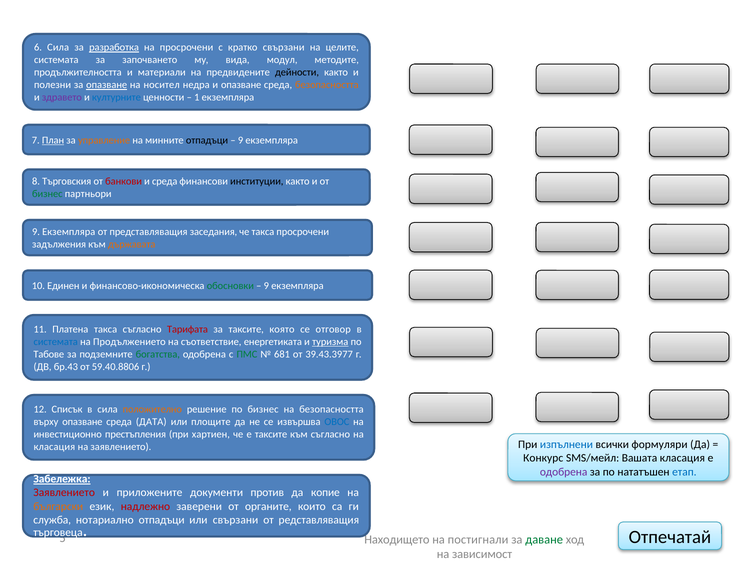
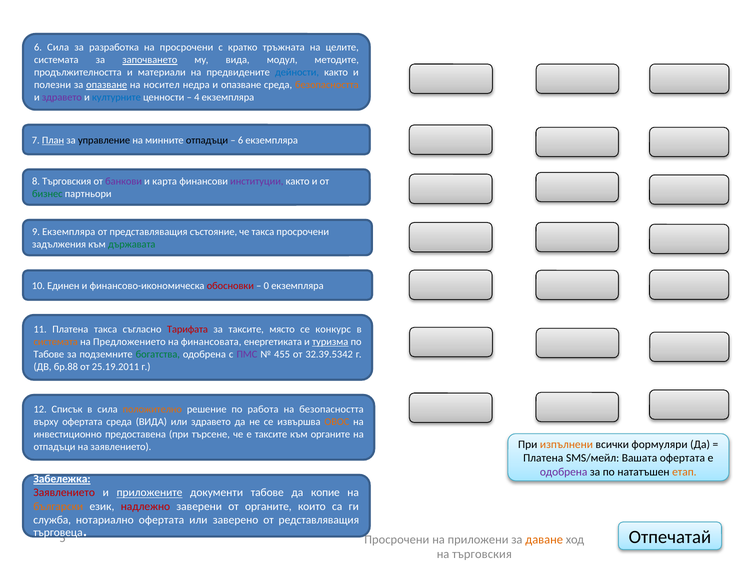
разработка underline: present -> none
кратко свързани: свързани -> тръжната
започването underline: none -> present
дейности colour: black -> blue
1: 1 -> 4
управление colour: orange -> black
9 at (241, 140): 9 -> 6
банкови colour: red -> purple
и среда: среда -> карта
институции colour: black -> purple
заседания: заседания -> състояние
държавата colour: orange -> green
обосновки colour: green -> red
9 at (266, 286): 9 -> 0
която: която -> място
отговор: отговор -> конкурс
системата at (56, 342) colour: blue -> orange
Продължението: Продължението -> Предложението
съответствие: съответствие -> финансовата
ПМС colour: green -> purple
681: 681 -> 455
39.43.3977: 39.43.3977 -> 32.39.5342
бр.43: бр.43 -> бр.88
59.40.8806: 59.40.8806 -> 25.19.2011
по бизнес: бизнес -> работа
върху опазване: опазване -> офертата
среда ДАТА: ДАТА -> ВИДА
или площите: площите -> здравето
ОВОС colour: blue -> orange
престъпления: престъпления -> предоставена
хартиен: хартиен -> търсене
към съгласно: съгласно -> органите
изпълнени colour: blue -> orange
класация at (54, 447): класация -> отпадъци
Конкурс at (543, 458): Конкурс -> Платена
Вашата класация: класация -> офертата
етап colour: blue -> orange
приложените underline: none -> present
документи против: против -> табове
нотариално отпадъци: отпадъци -> офертата
или свързани: свързани -> заверено
Находището at (397, 539): Находището -> Просрочени
постигнали: постигнали -> приложени
даване colour: green -> orange
на зависимост: зависимост -> търговския
